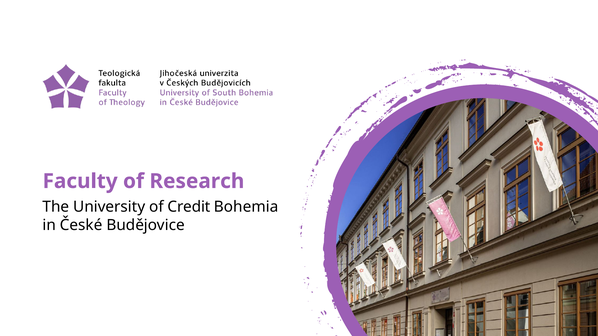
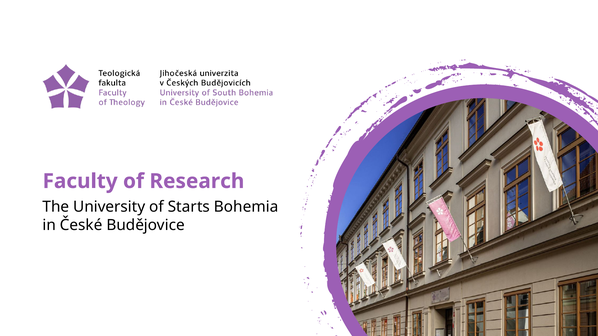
Credit: Credit -> Starts
